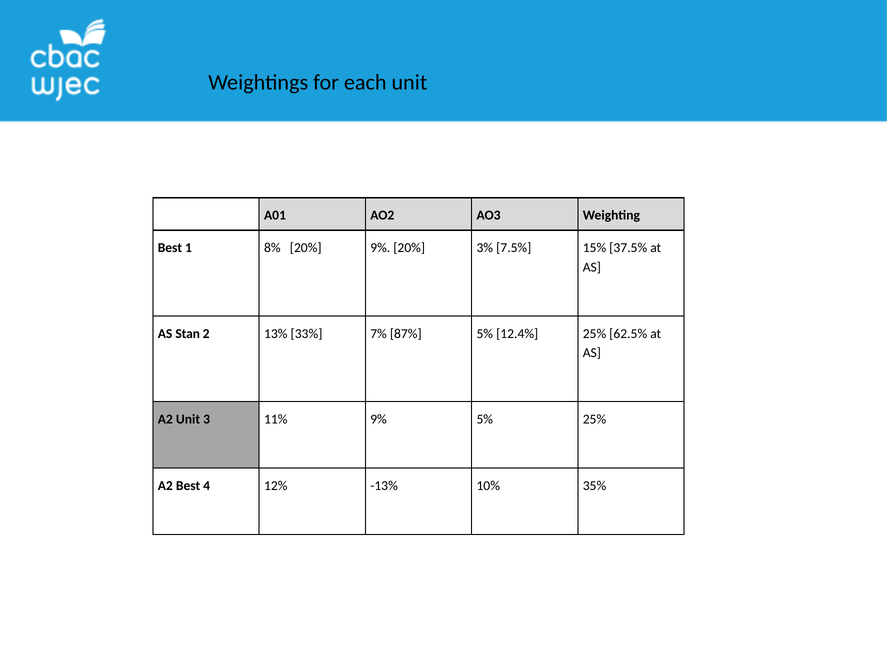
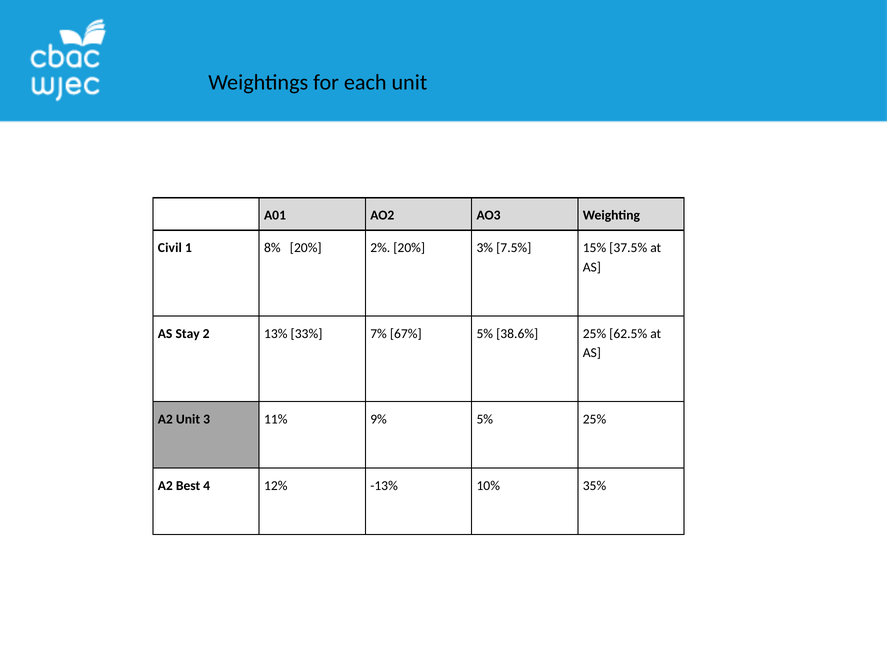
Best at (170, 248): Best -> Civil
20% 9%: 9% -> 2%
Stan: Stan -> Stay
87%: 87% -> 67%
12.4%: 12.4% -> 38.6%
